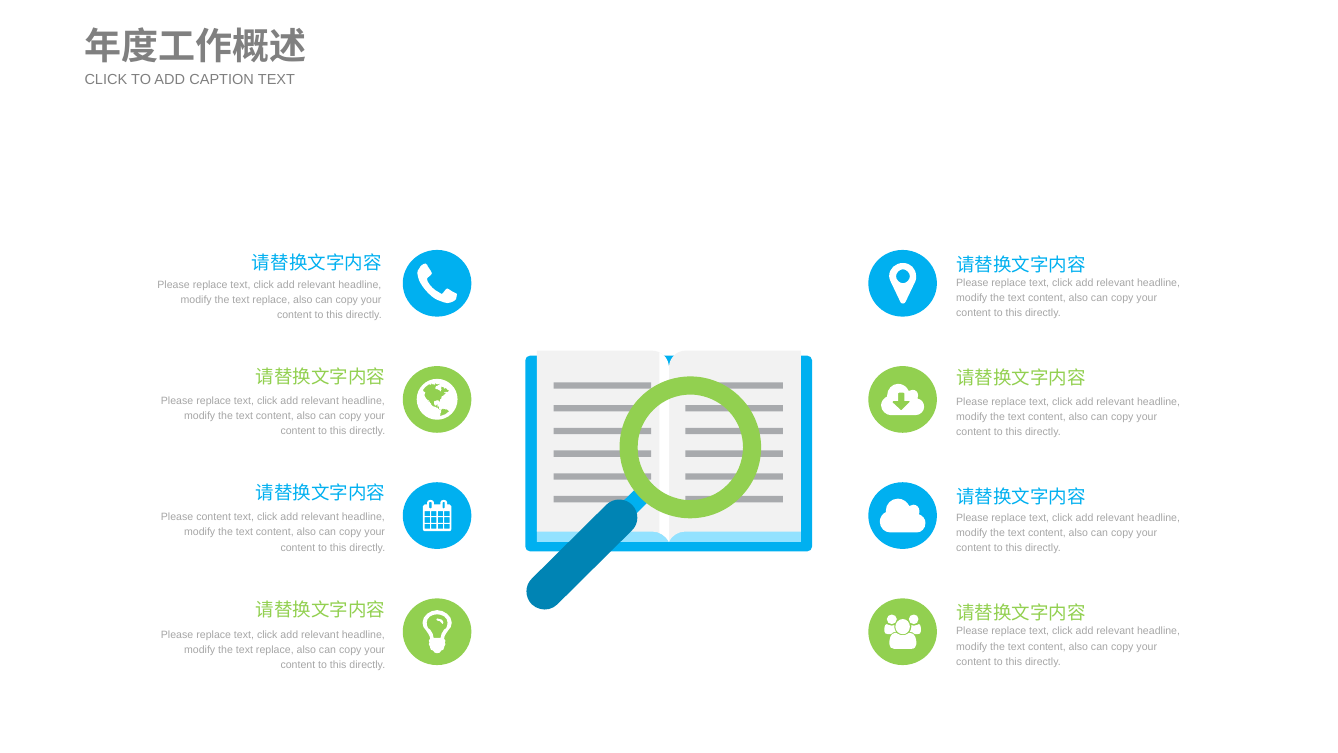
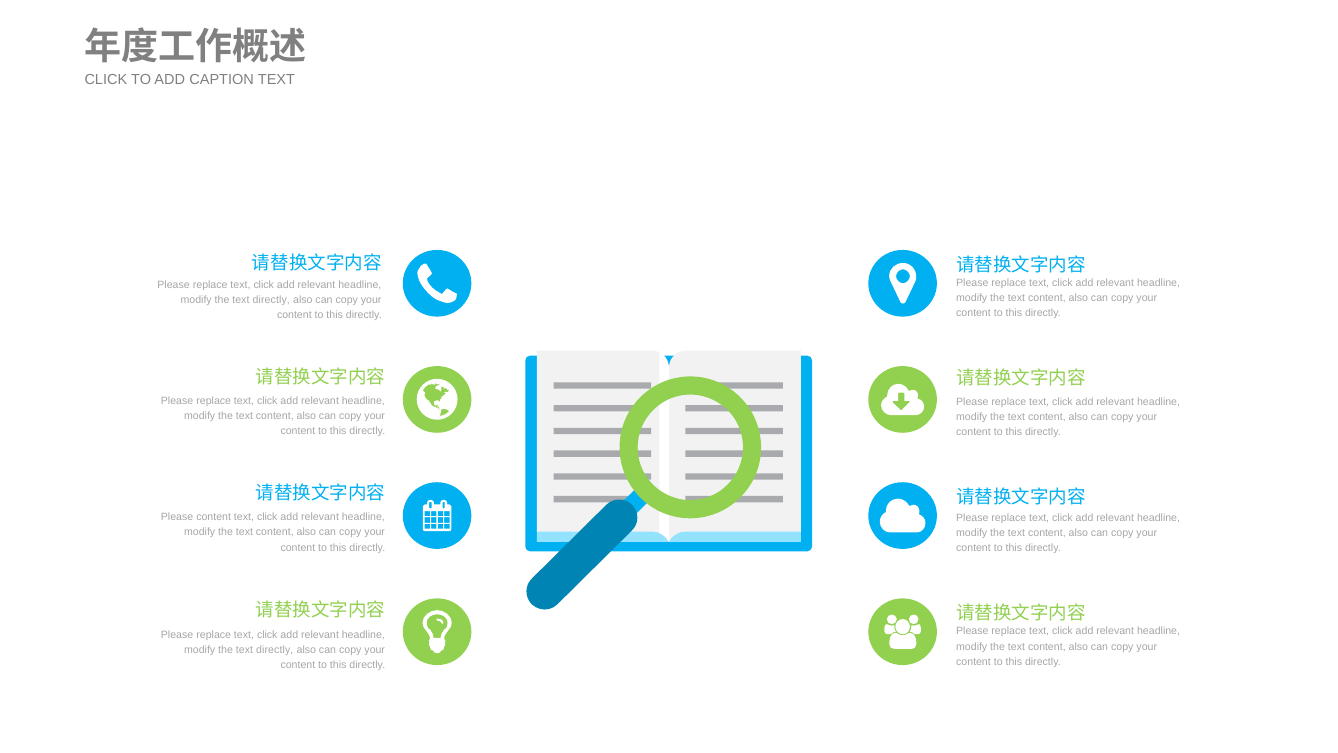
replace at (271, 300): replace -> directly
replace at (275, 650): replace -> directly
